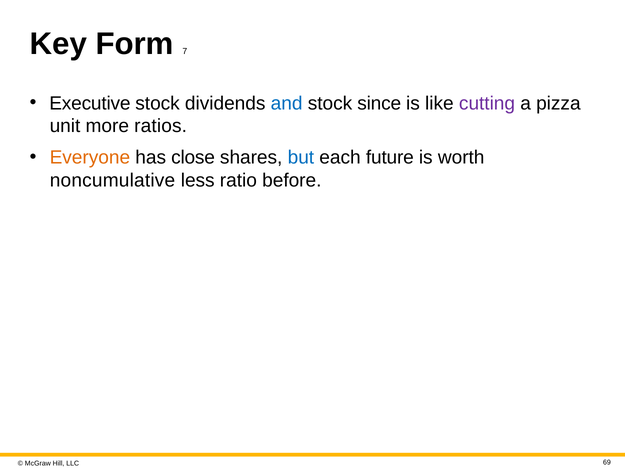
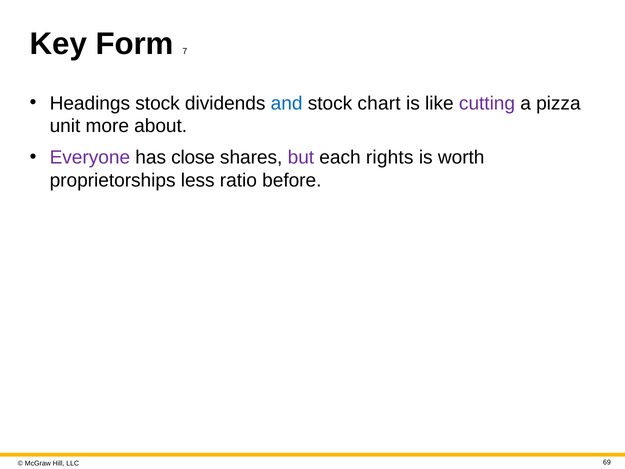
Executive: Executive -> Headings
since: since -> chart
ratios: ratios -> about
Everyone colour: orange -> purple
but colour: blue -> purple
future: future -> rights
noncumulative: noncumulative -> proprietorships
